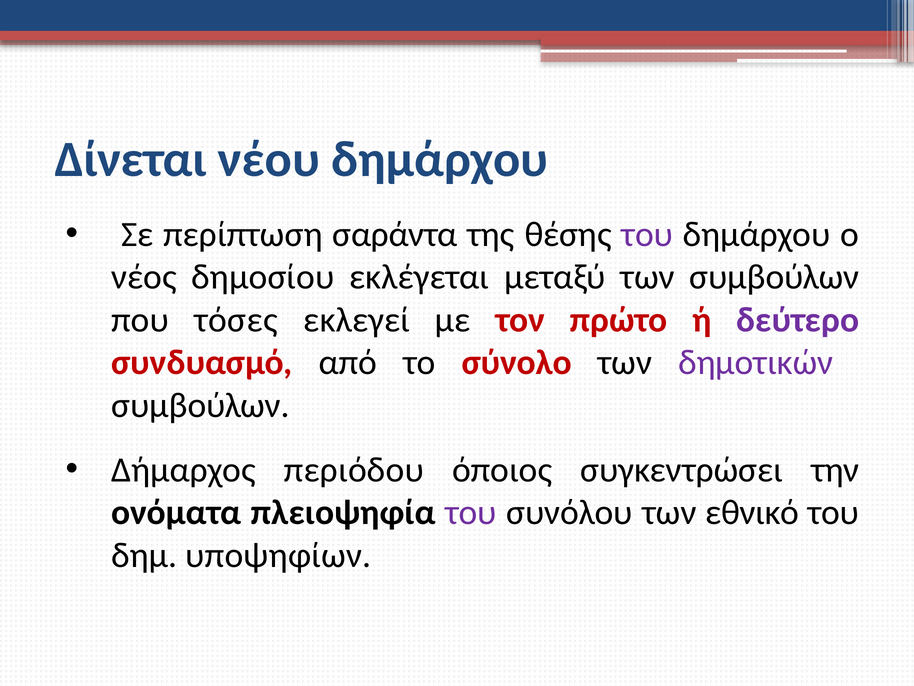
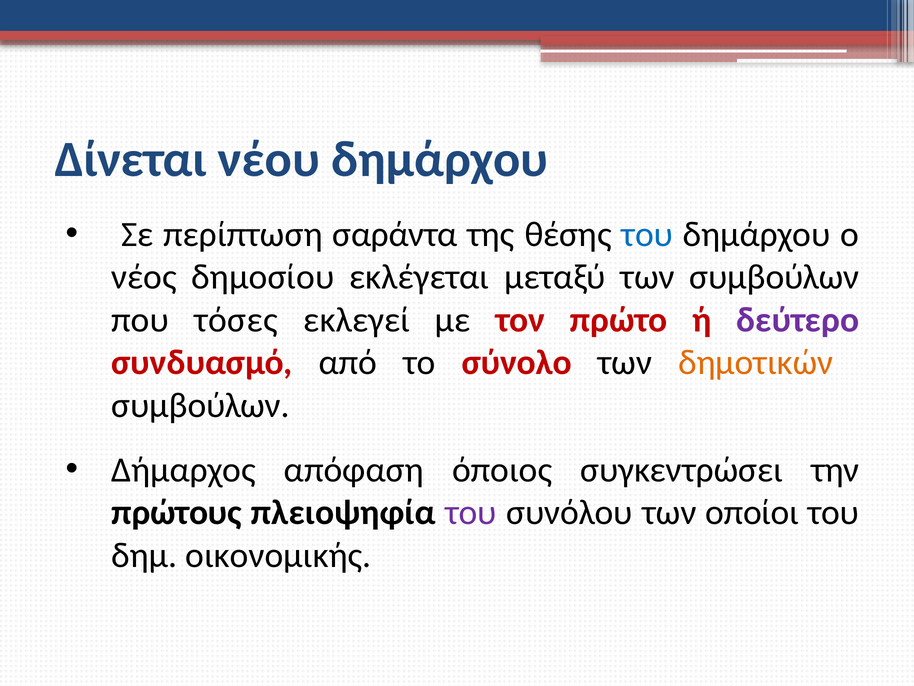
του at (647, 234) colour: purple -> blue
δημοτικών colour: purple -> orange
περιόδου: περιόδου -> απόφαση
ονόματα: ονόματα -> πρώτους
εθνικό: εθνικό -> οποίοι
υποψηφίων: υποψηφίων -> οικονομικής
